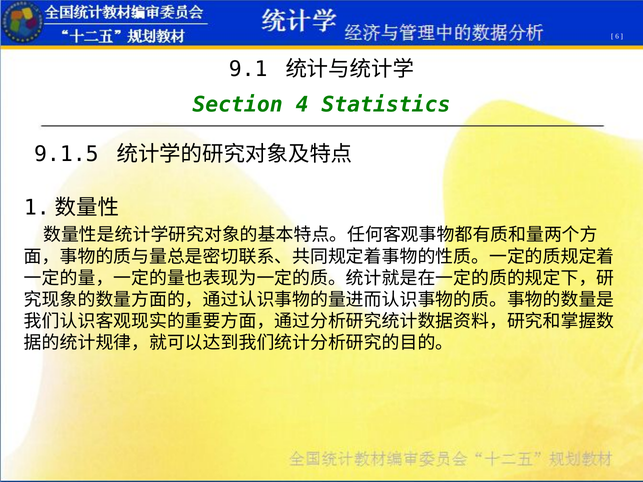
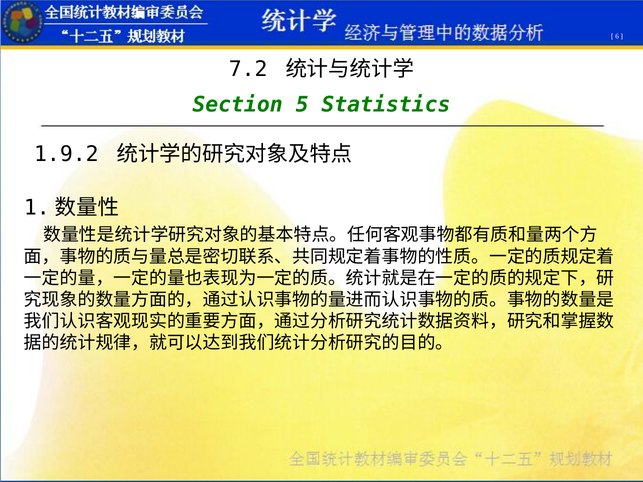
9.1: 9.1 -> 7.2
4: 4 -> 5
9.1.5: 9.1.5 -> 1.9.2
